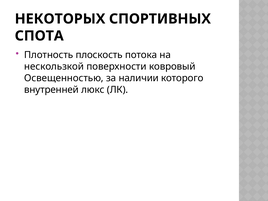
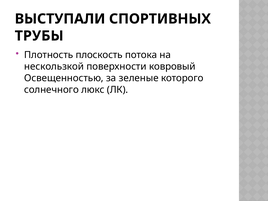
НЕКОТОРЫХ: НЕКОТОРЫХ -> ВЫСТУПАЛИ
СПОТА: СПОТА -> ТРУБЫ
наличии: наличии -> зеленые
внутренней: внутренней -> солнечного
